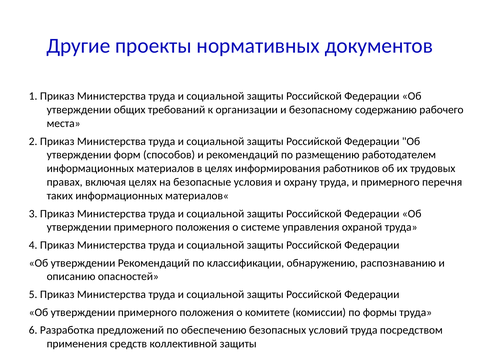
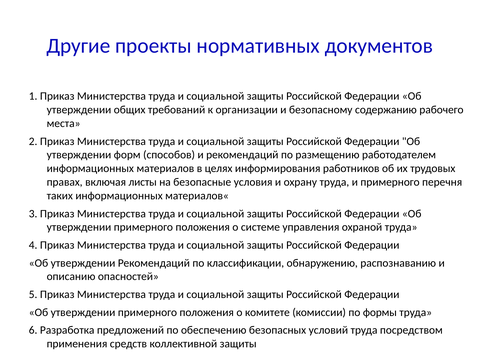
включая целях: целях -> листы
